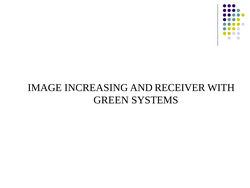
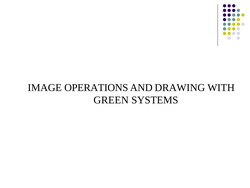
INCREASING: INCREASING -> OPERATIONS
RECEIVER: RECEIVER -> DRAWING
